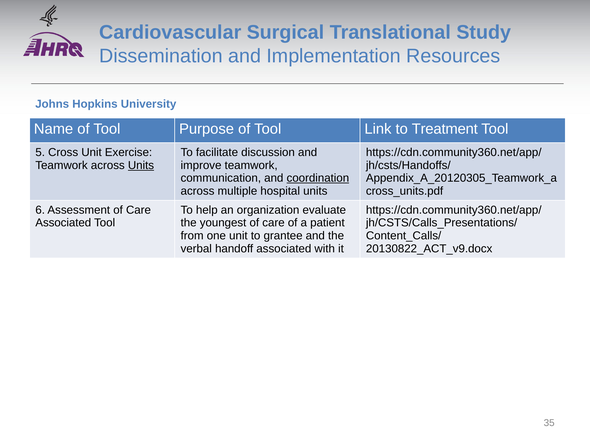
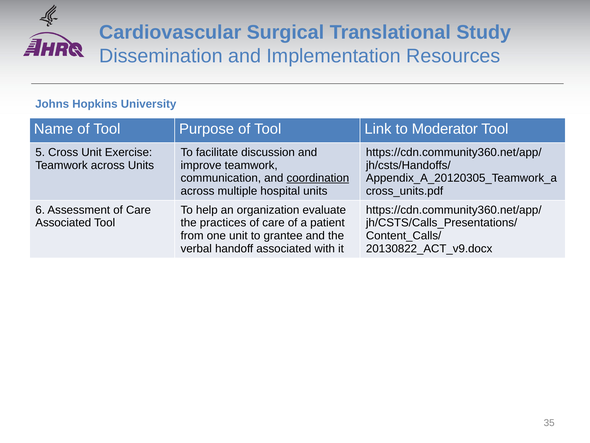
Treatment: Treatment -> Moderator
Units at (141, 165) underline: present -> none
youngest: youngest -> practices
